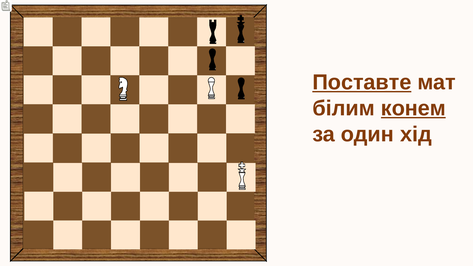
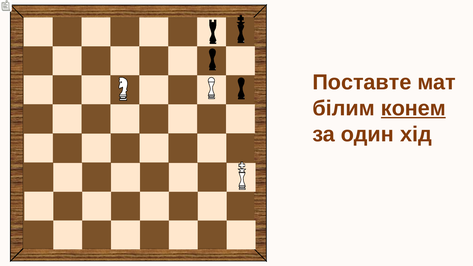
Поставте underline: present -> none
